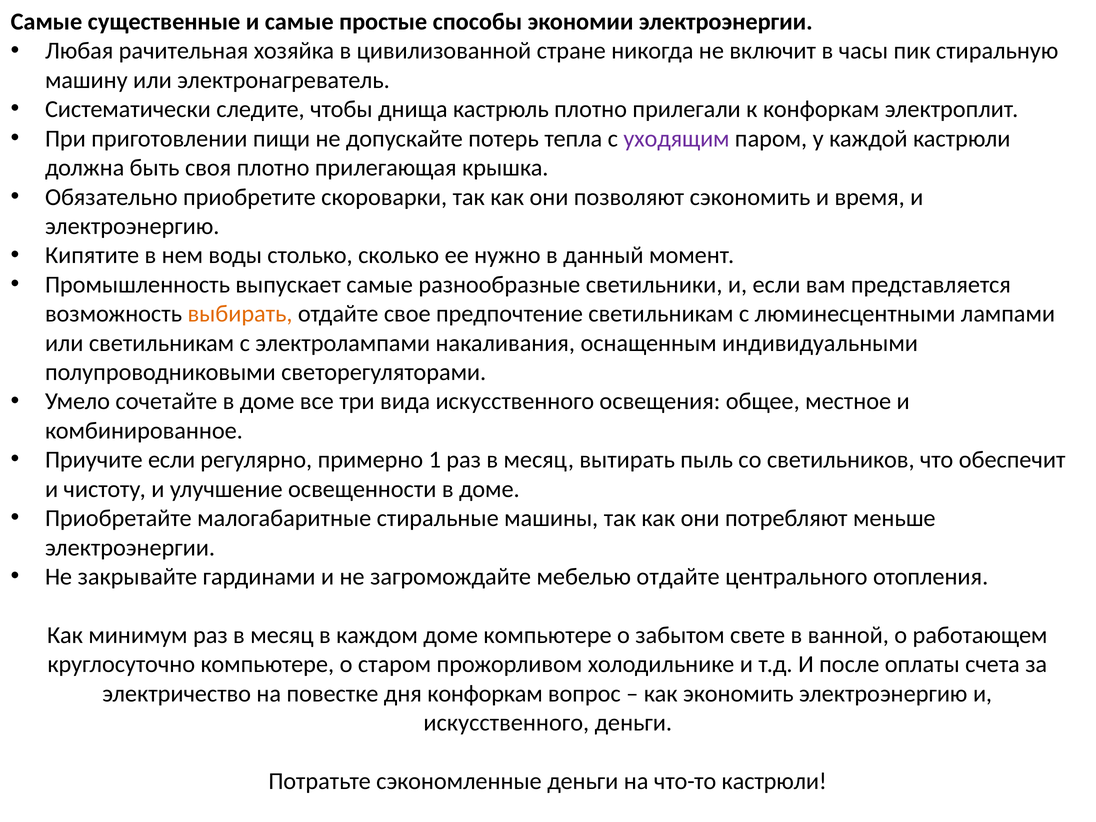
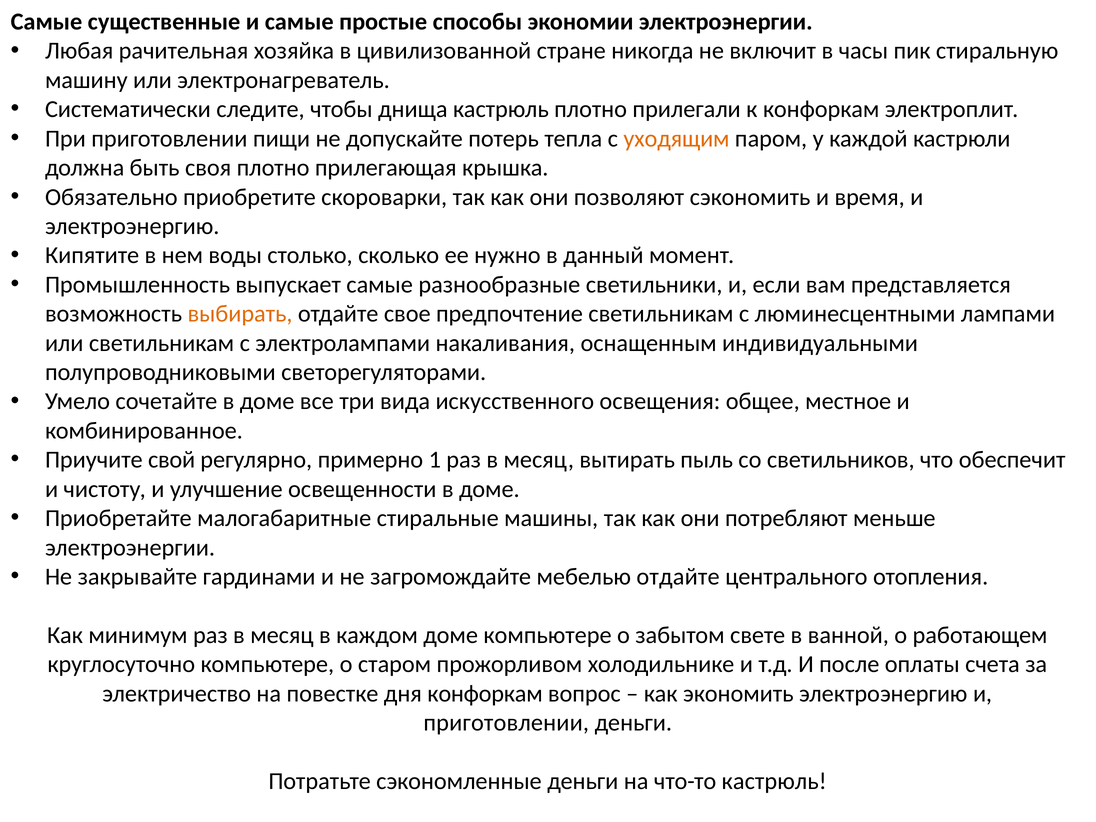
уходящим colour: purple -> orange
Приучите если: если -> свой
искусственного at (506, 723): искусственного -> приготовлении
что-то кастрюли: кастрюли -> кастрюль
